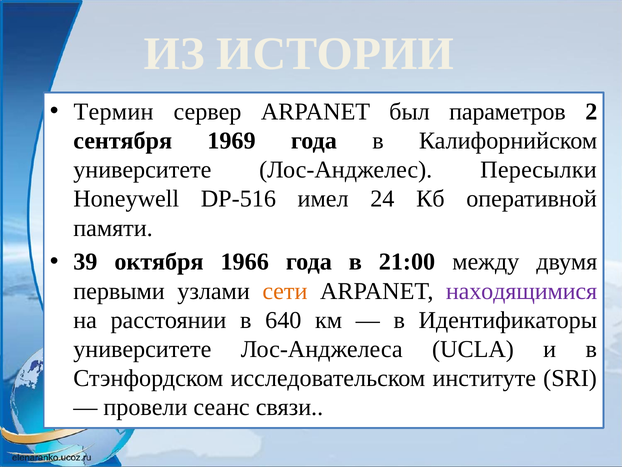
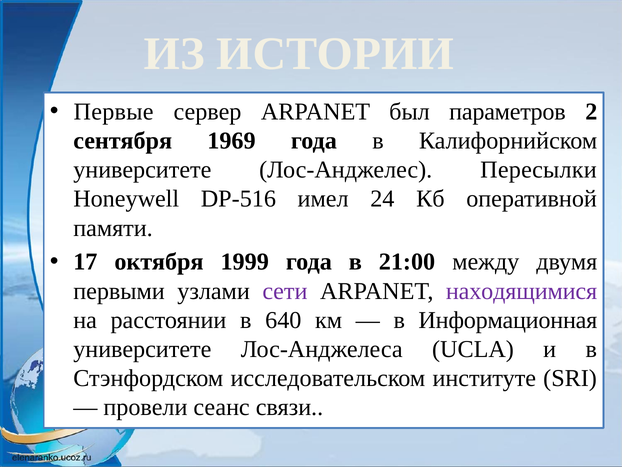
Термин: Термин -> Первые
39: 39 -> 17
1966: 1966 -> 1999
сети colour: orange -> purple
Идентификаторы: Идентификаторы -> Информационная
